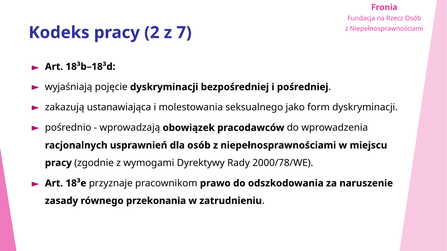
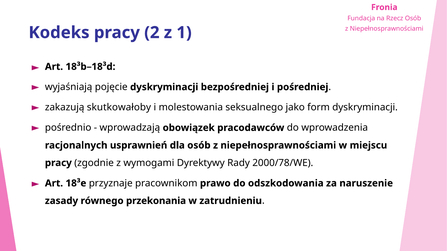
7: 7 -> 1
ustanawiająca: ustanawiająca -> skutkowałoby
